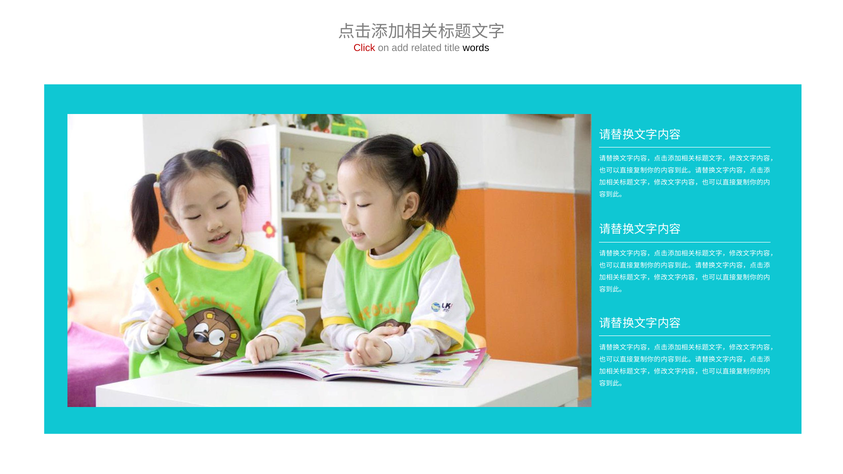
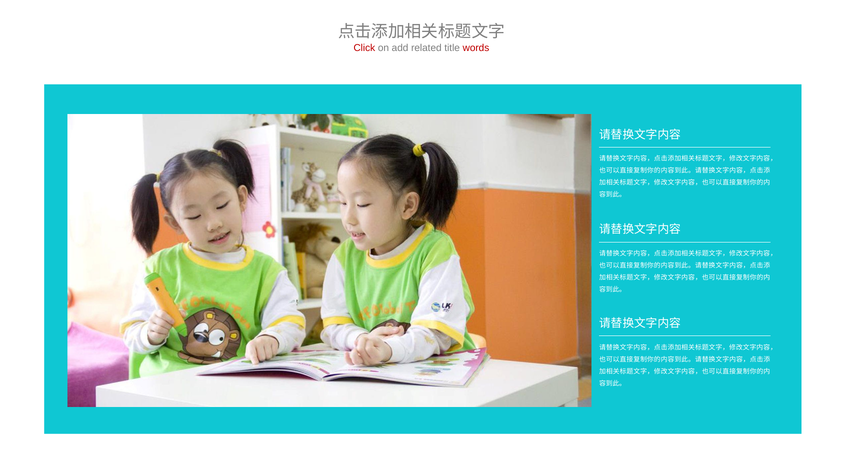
words colour: black -> red
